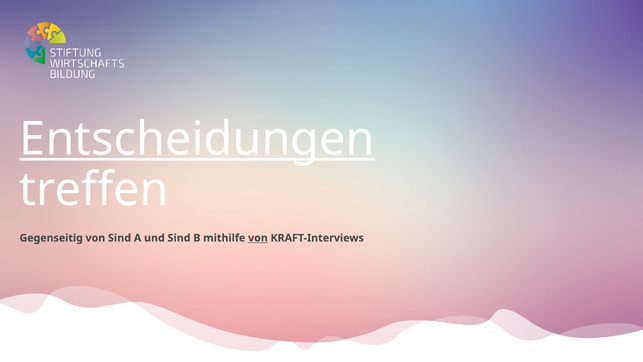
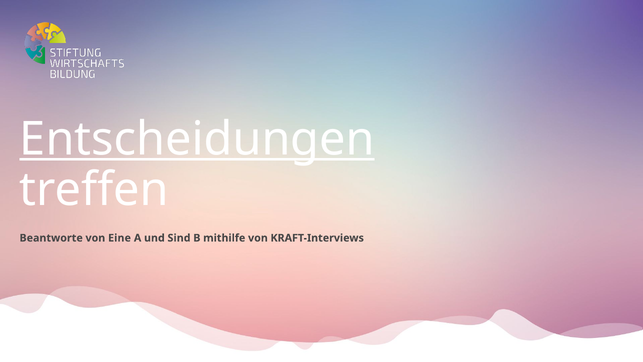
Gegenseitig: Gegenseitig -> Beantworte
von Sind: Sind -> Eine
von at (258, 238) underline: present -> none
